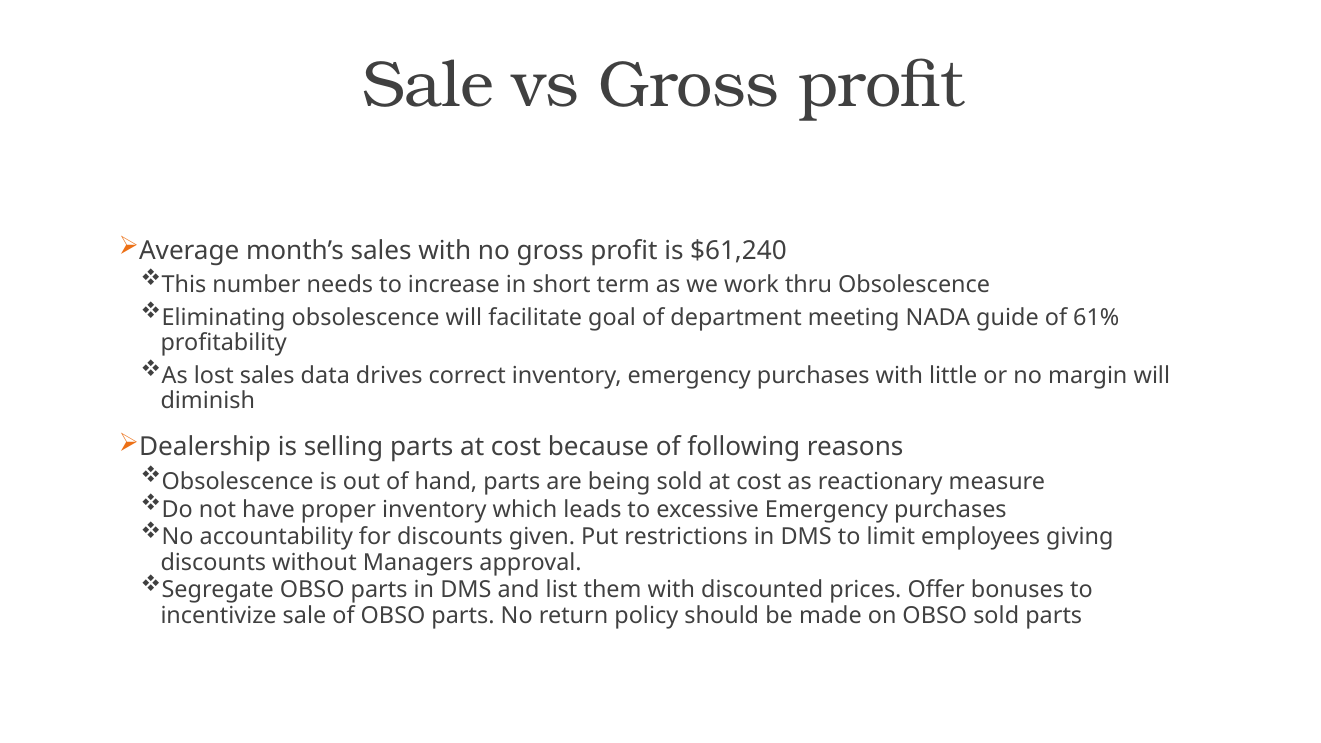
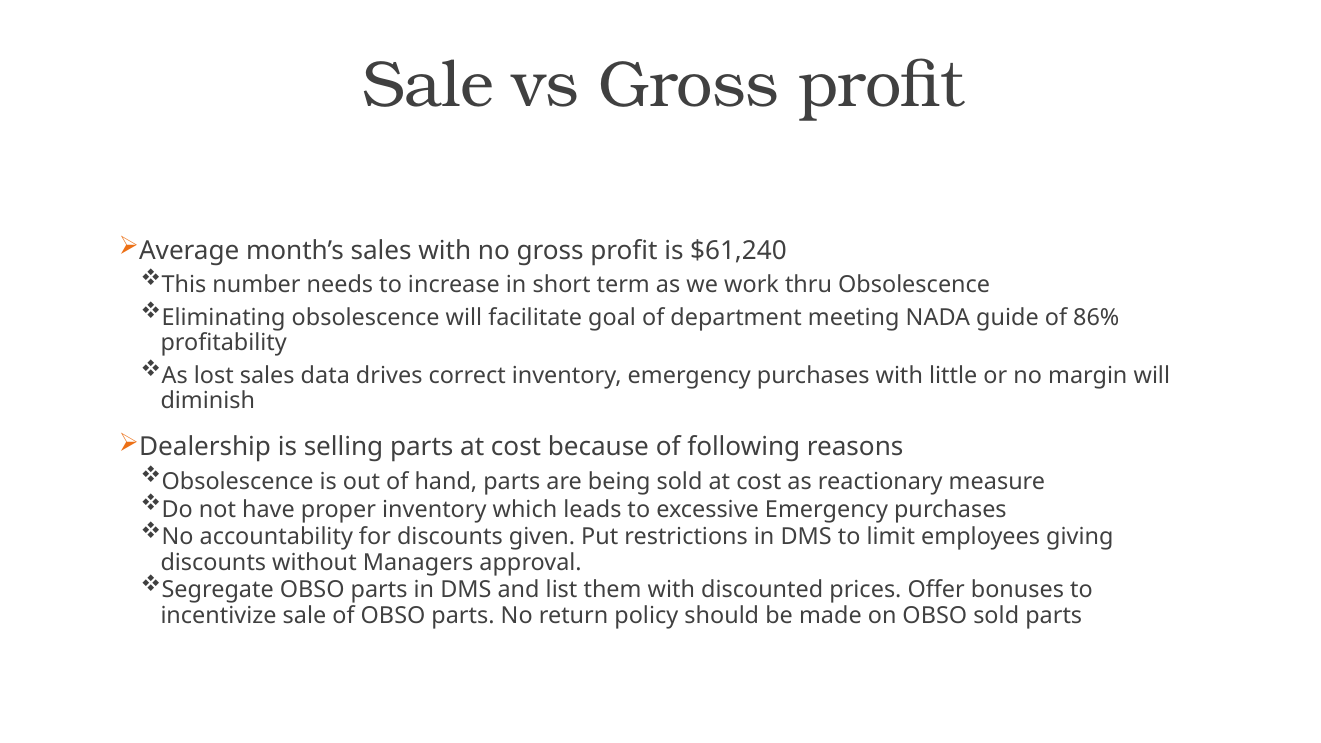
61%: 61% -> 86%
